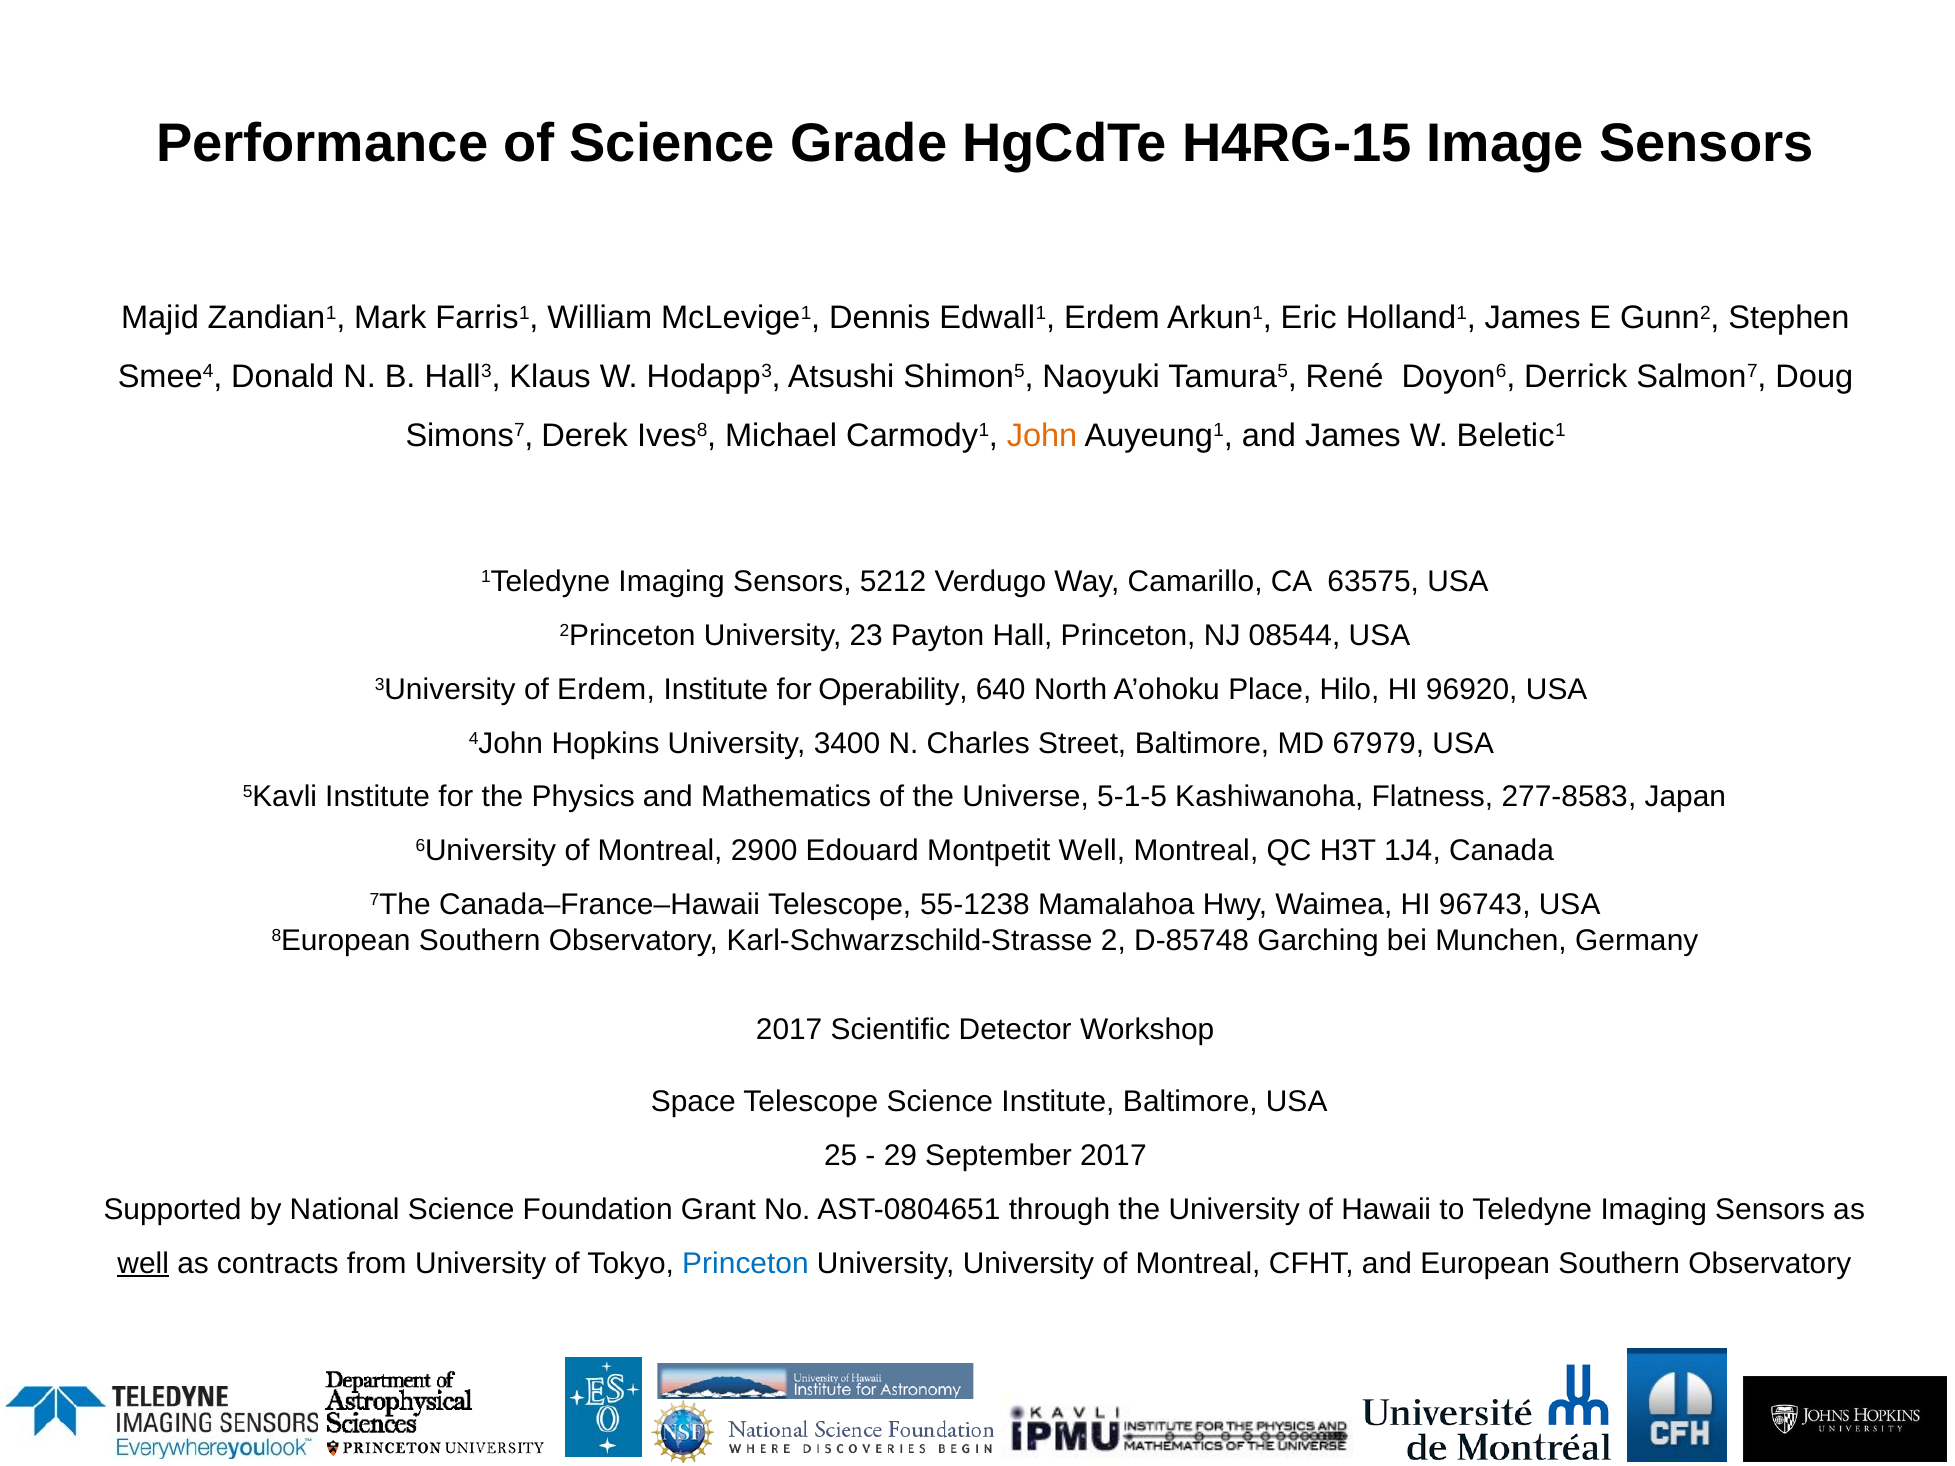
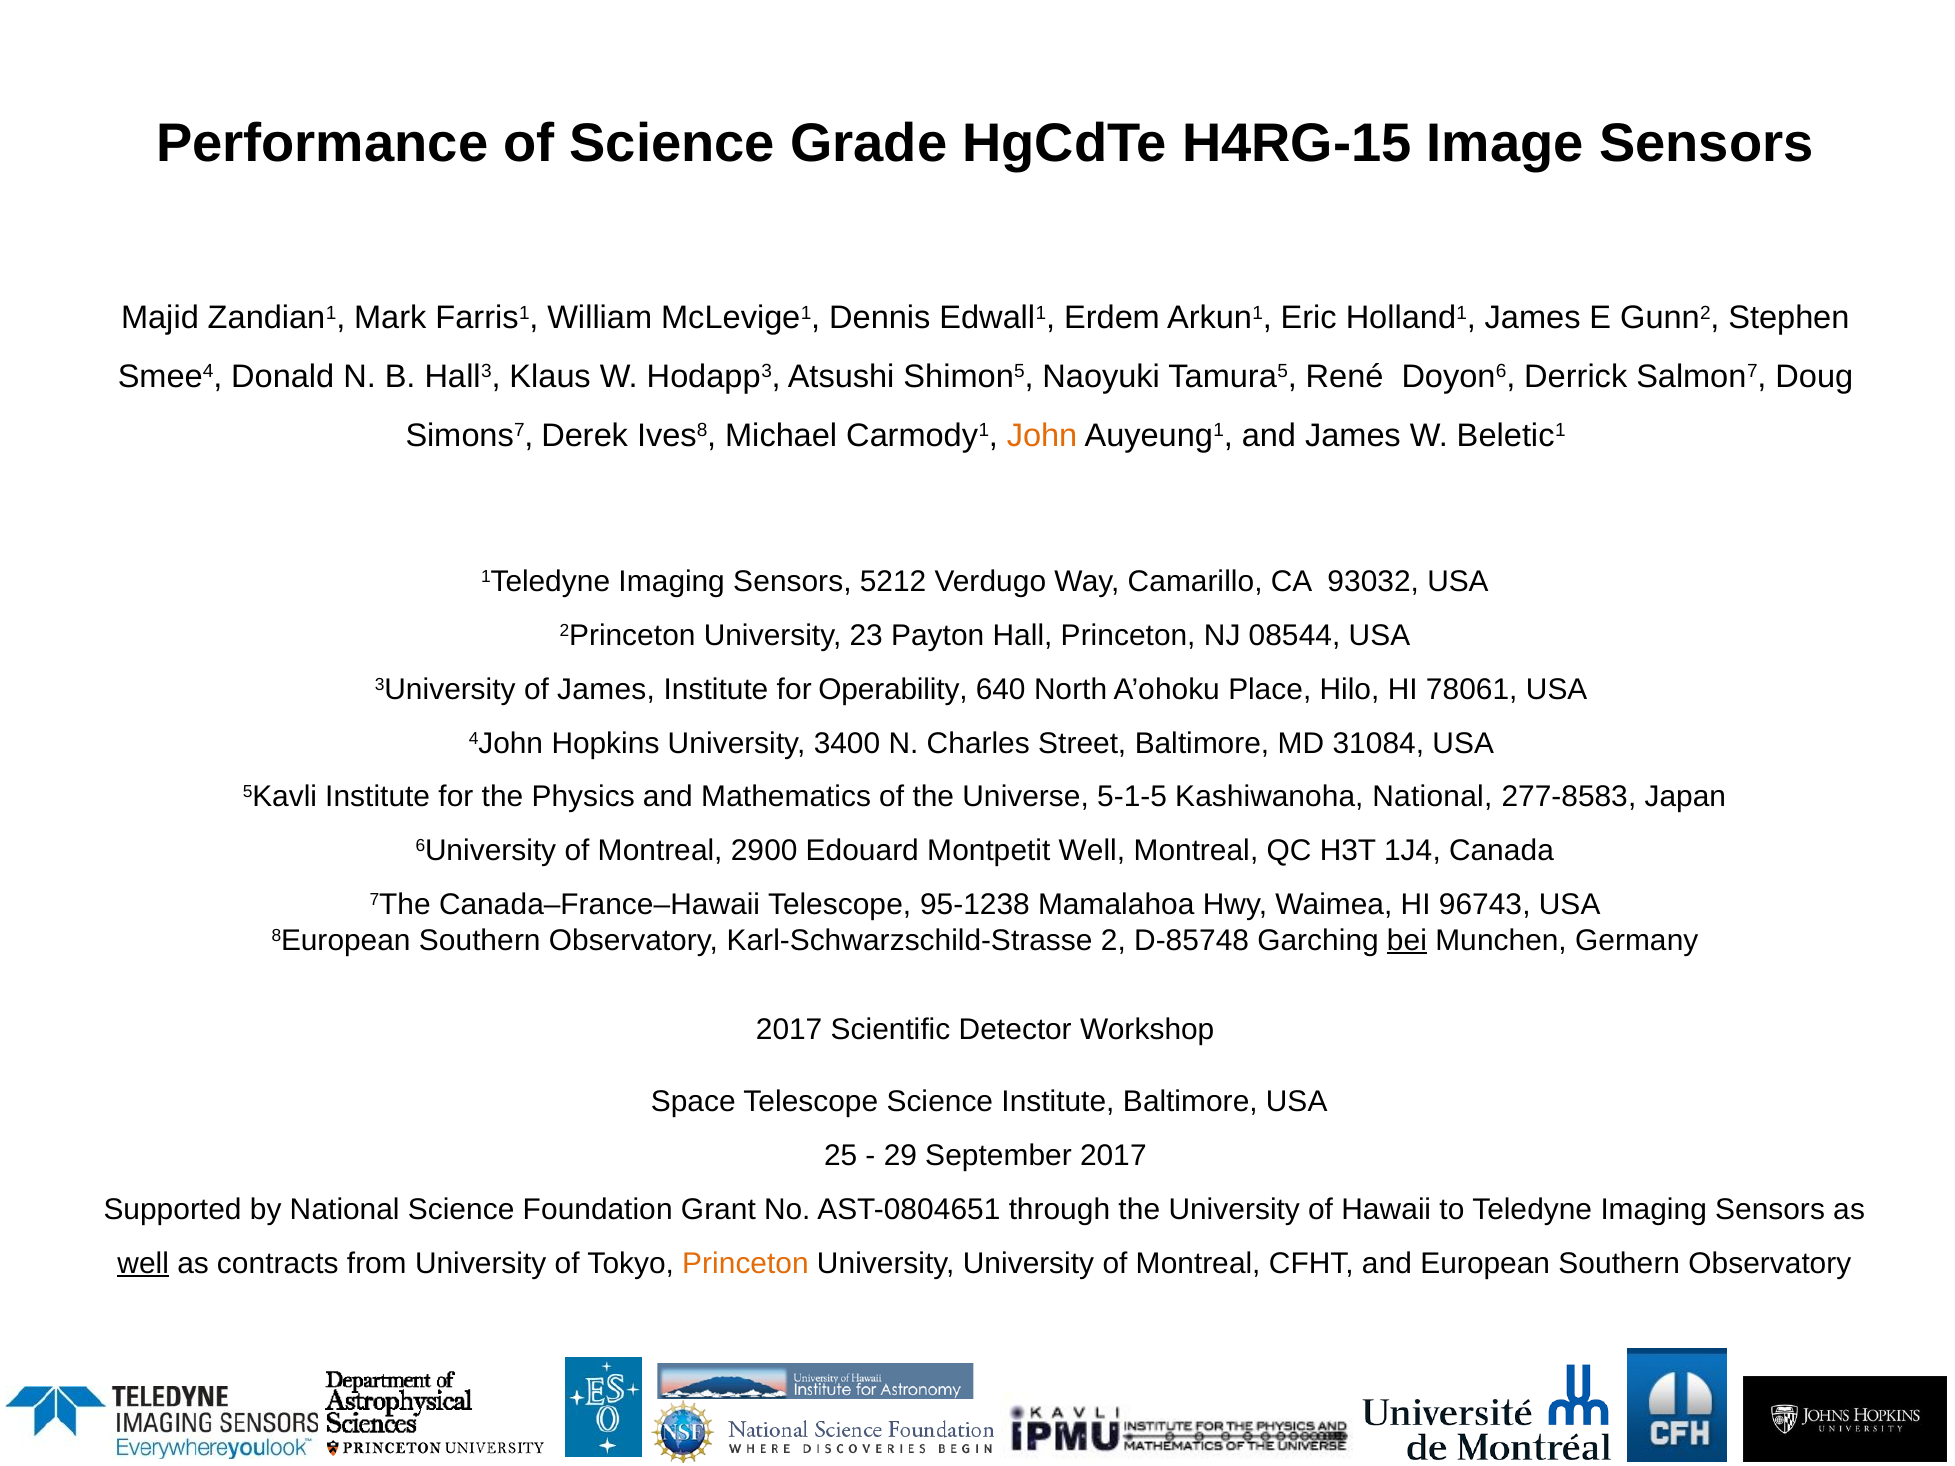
63575: 63575 -> 93032
of Erdem: Erdem -> James
96920: 96920 -> 78061
67979: 67979 -> 31084
Kashiwanoha Flatness: Flatness -> National
55-1238: 55-1238 -> 95-1238
bei underline: none -> present
Princeton at (745, 1263) colour: blue -> orange
